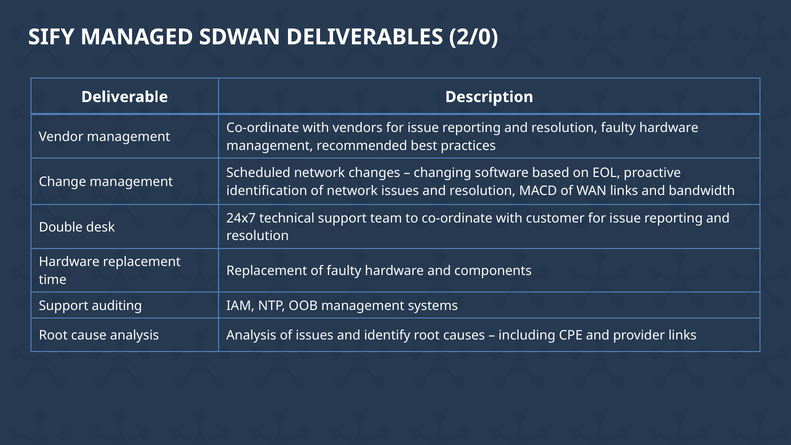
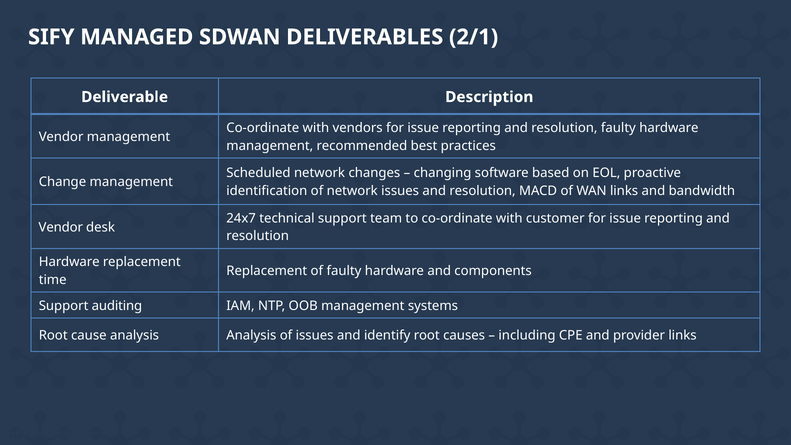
2/0: 2/0 -> 2/1
Double at (61, 227): Double -> Vendor
